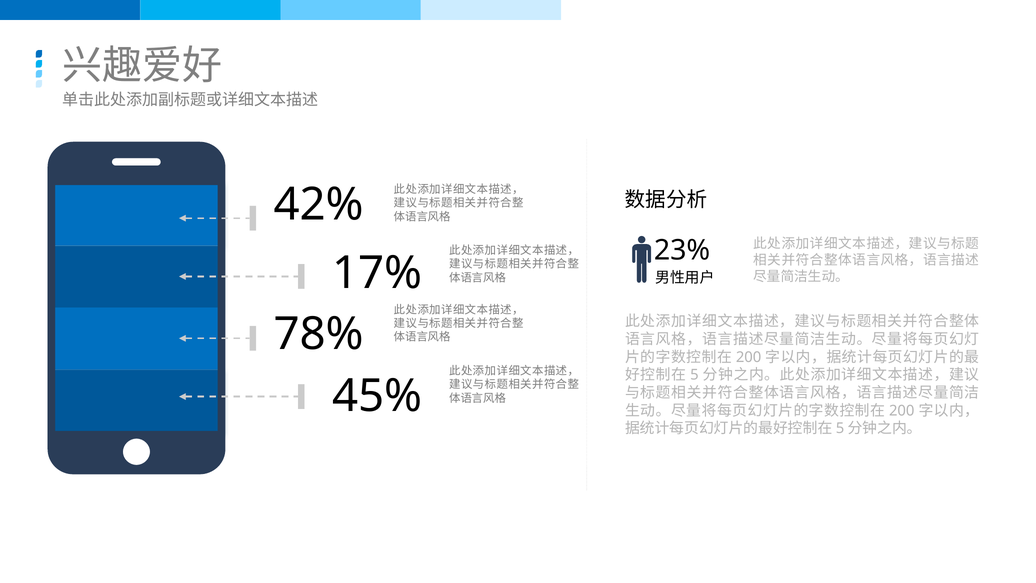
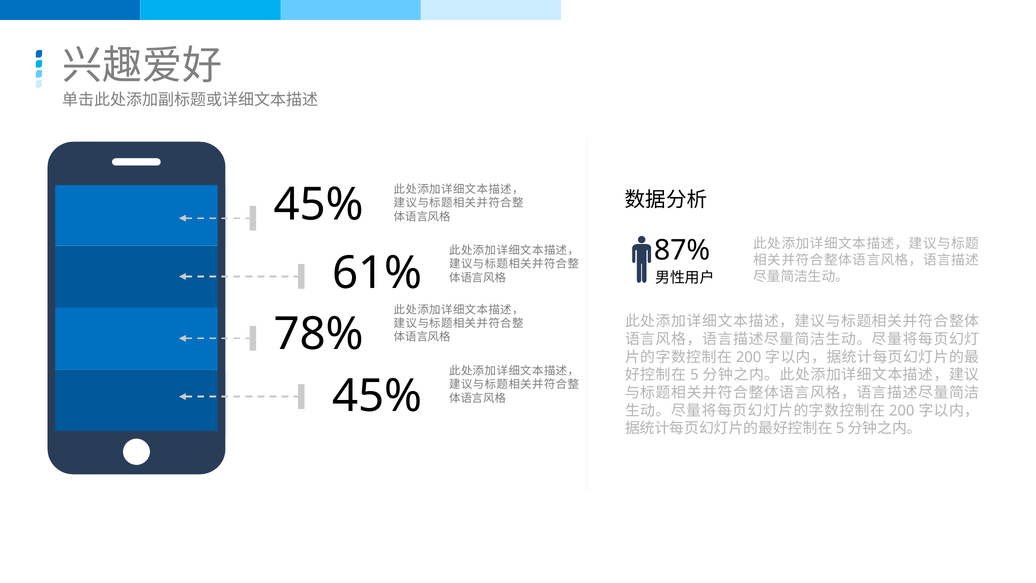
42% at (319, 204): 42% -> 45%
23%: 23% -> 87%
17%: 17% -> 61%
